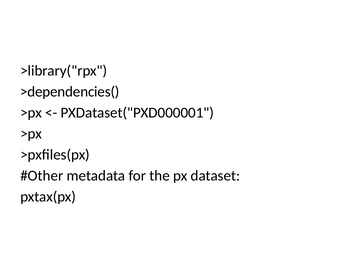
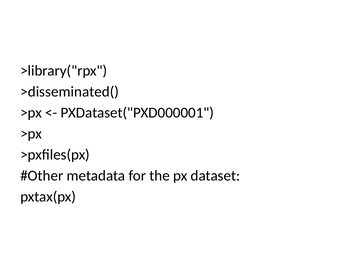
>dependencies(: >dependencies( -> >disseminated(
